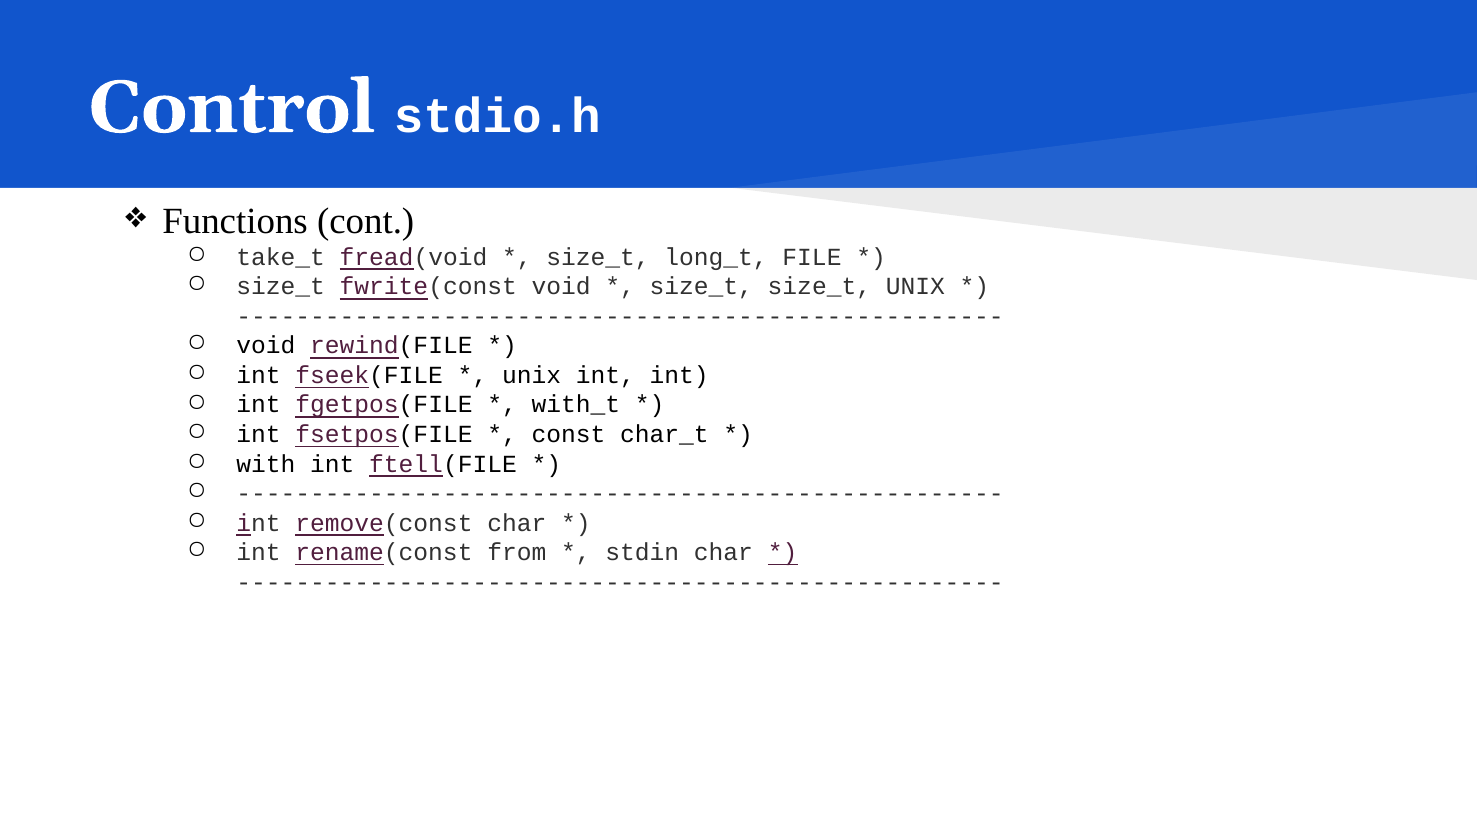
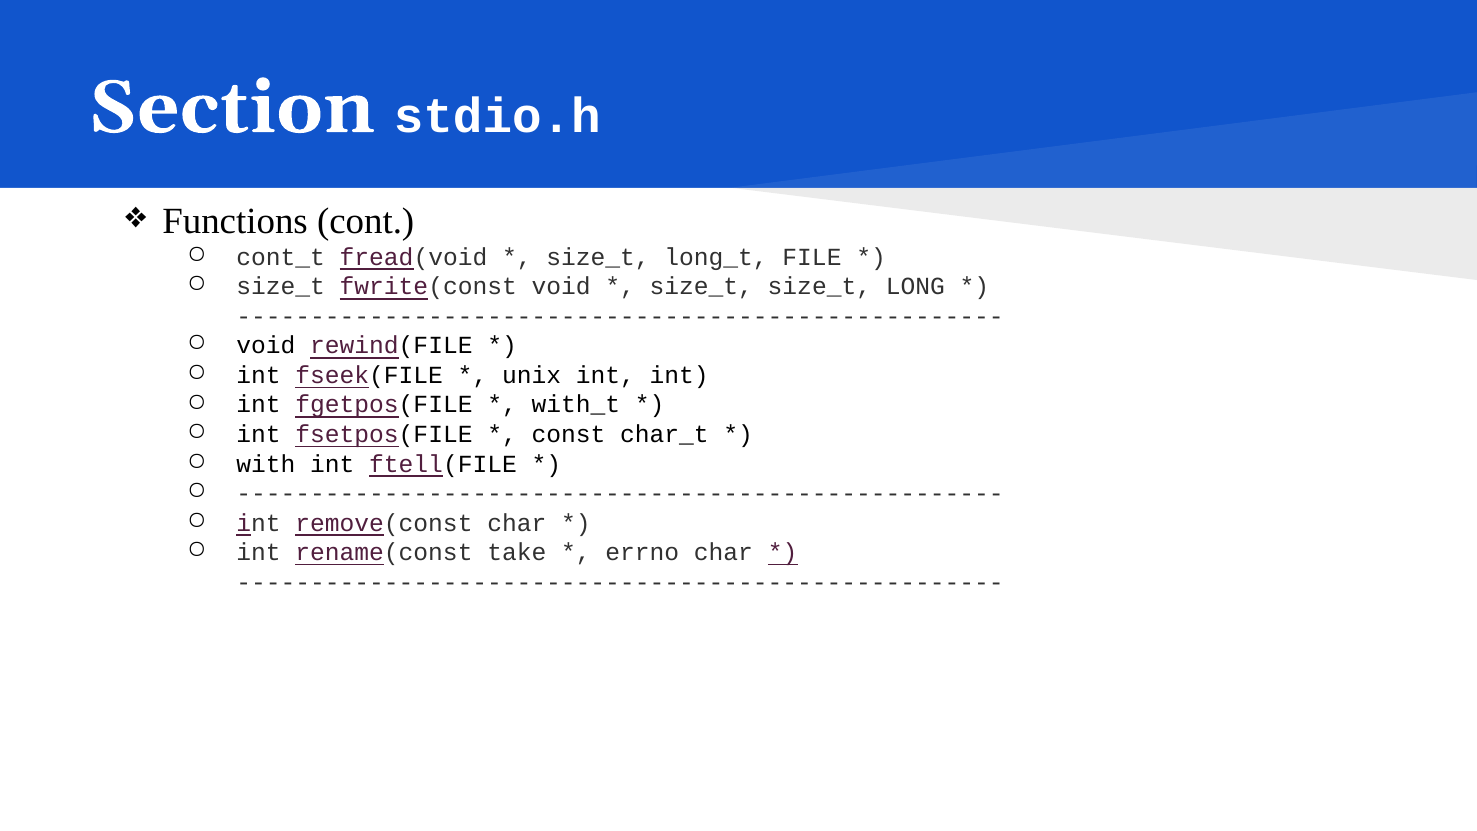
Control: Control -> Section
take_t: take_t -> cont_t
size_t UNIX: UNIX -> LONG
from: from -> take
stdin: stdin -> errno
